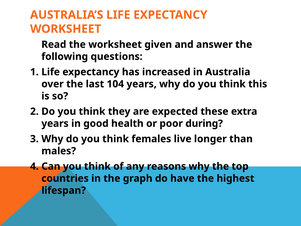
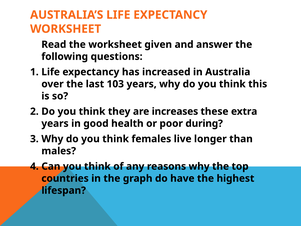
104: 104 -> 103
expected: expected -> increases
